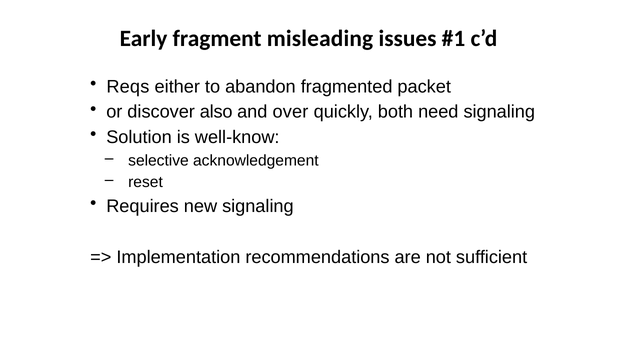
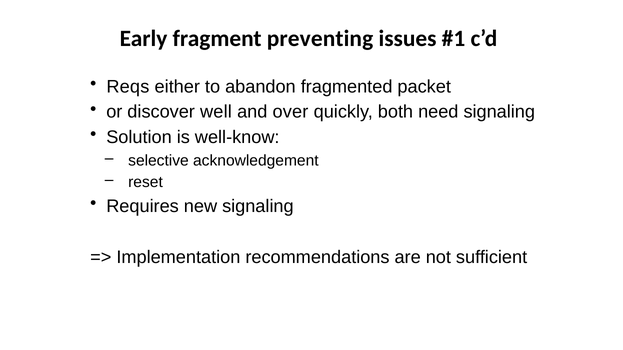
misleading: misleading -> preventing
also: also -> well
